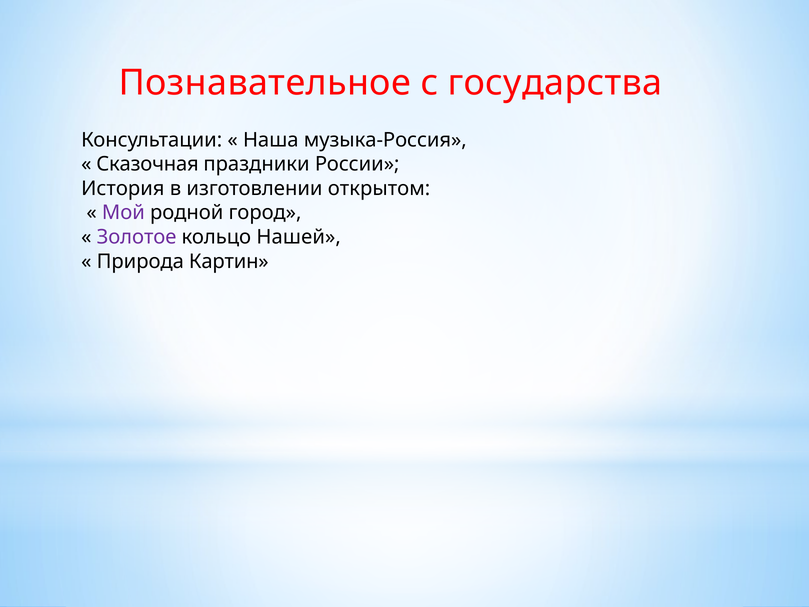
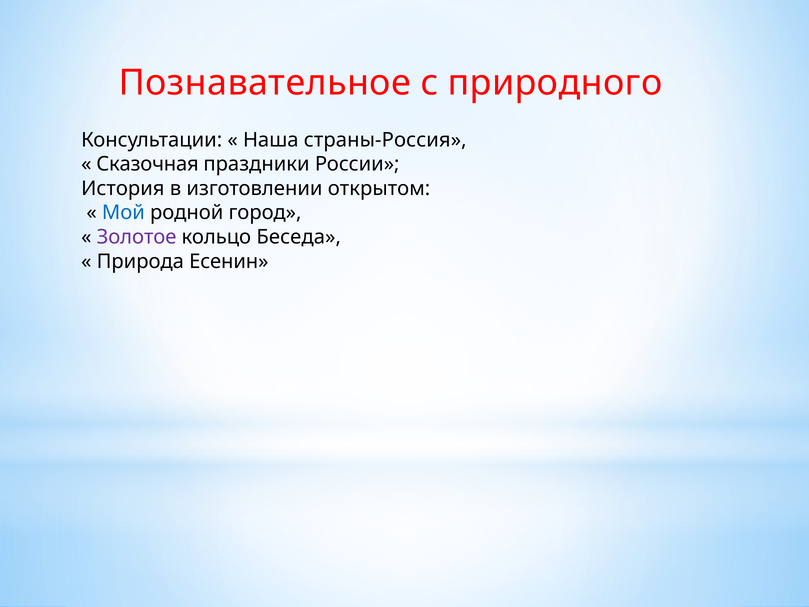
государства: государства -> природного
музыка-Россия: музыка-Россия -> страны-Россия
Мой colour: purple -> blue
Нашей: Нашей -> Беседа
Картин: Картин -> Есенин
